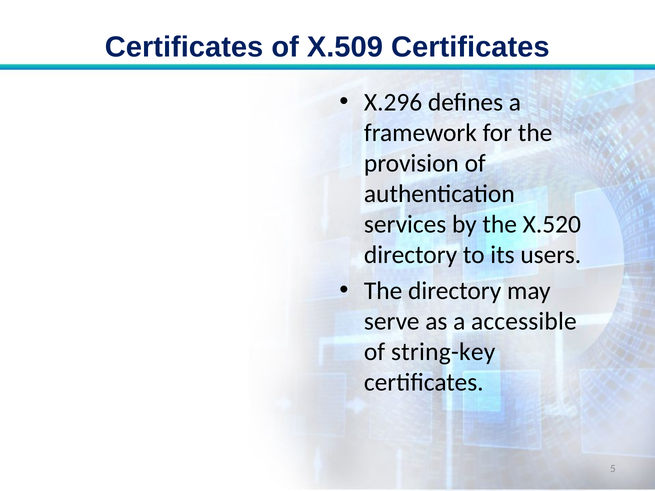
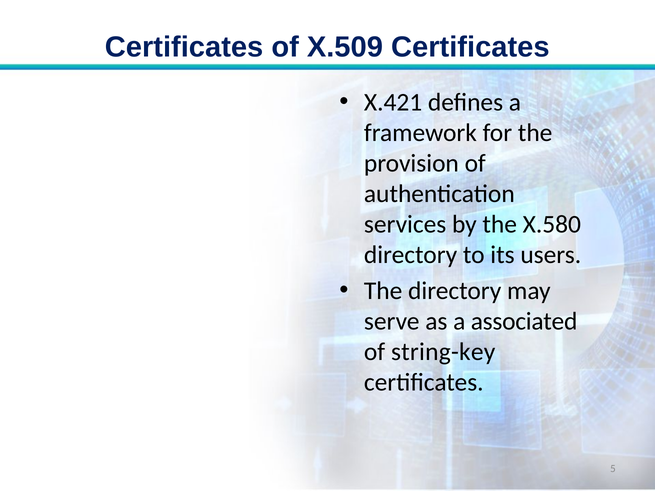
X.296: X.296 -> X.421
X.520: X.520 -> X.580
accessible: accessible -> associated
